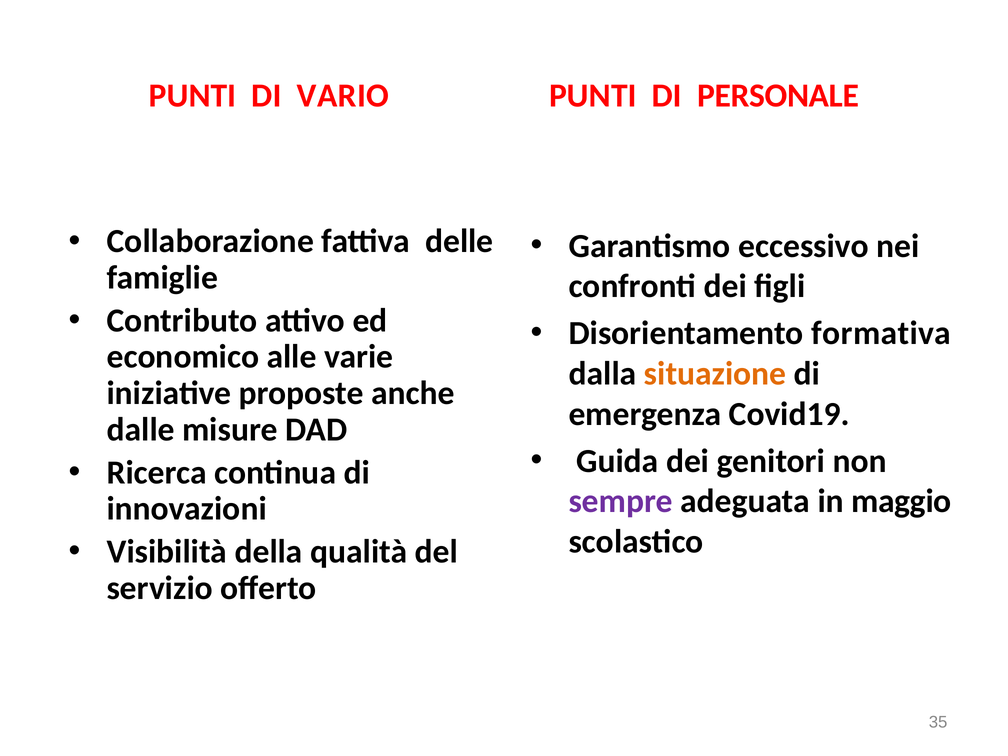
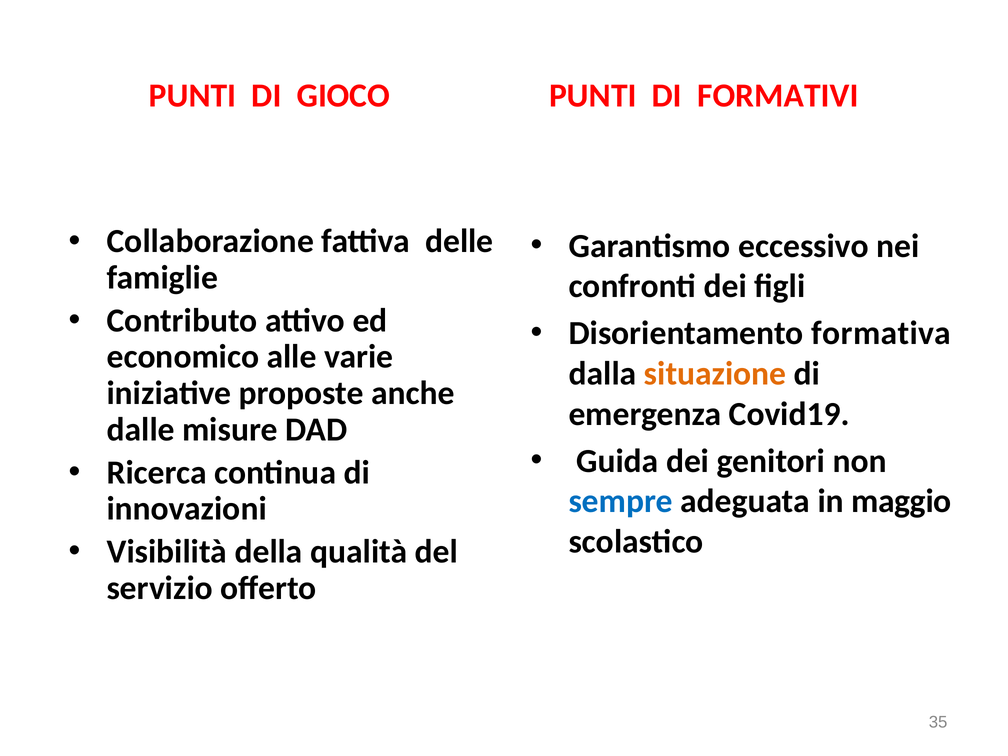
VARIO: VARIO -> GIOCO
PERSONALE: PERSONALE -> FORMATIVI
sempre colour: purple -> blue
